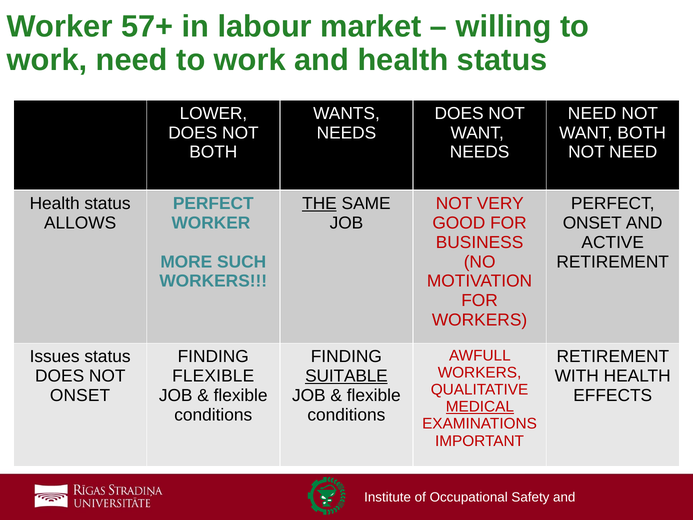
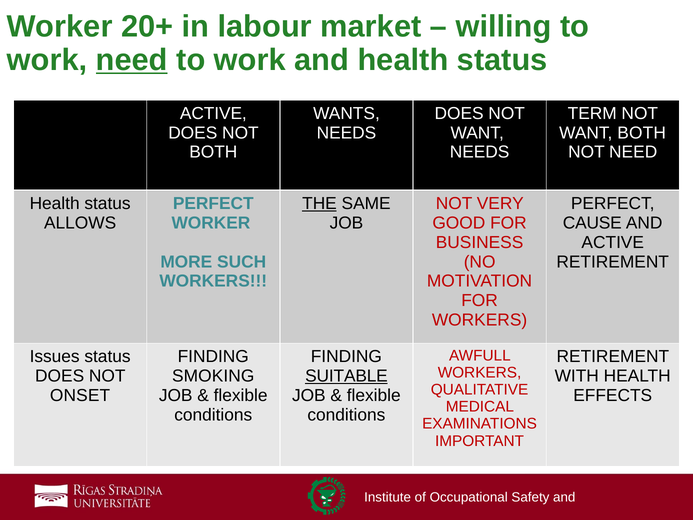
57+: 57+ -> 20+
need at (132, 60) underline: none -> present
LOWER at (213, 113): LOWER -> ACTIVE
NEED at (592, 113): NEED -> TERM
ONSET at (592, 223): ONSET -> CAUSE
FLEXIBLE at (213, 376): FLEXIBLE -> SMOKING
MEDICAL underline: present -> none
